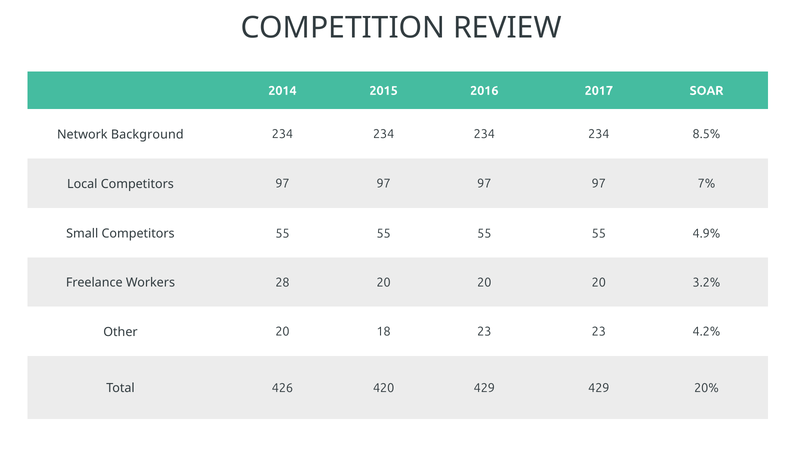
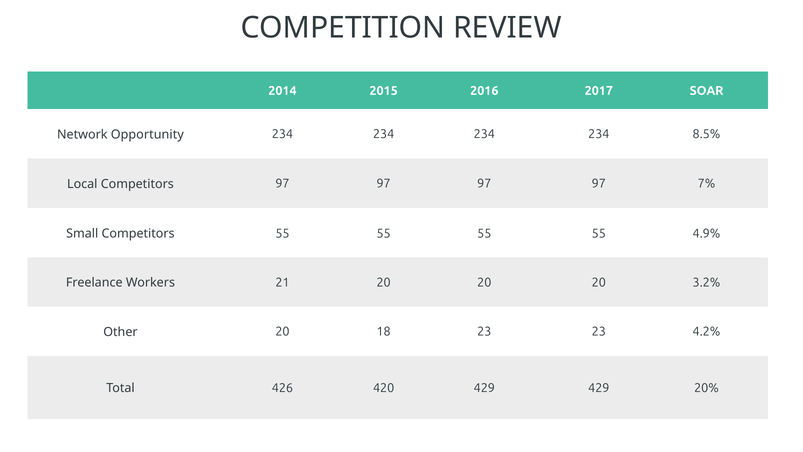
Background: Background -> Opportunity
28: 28 -> 21
